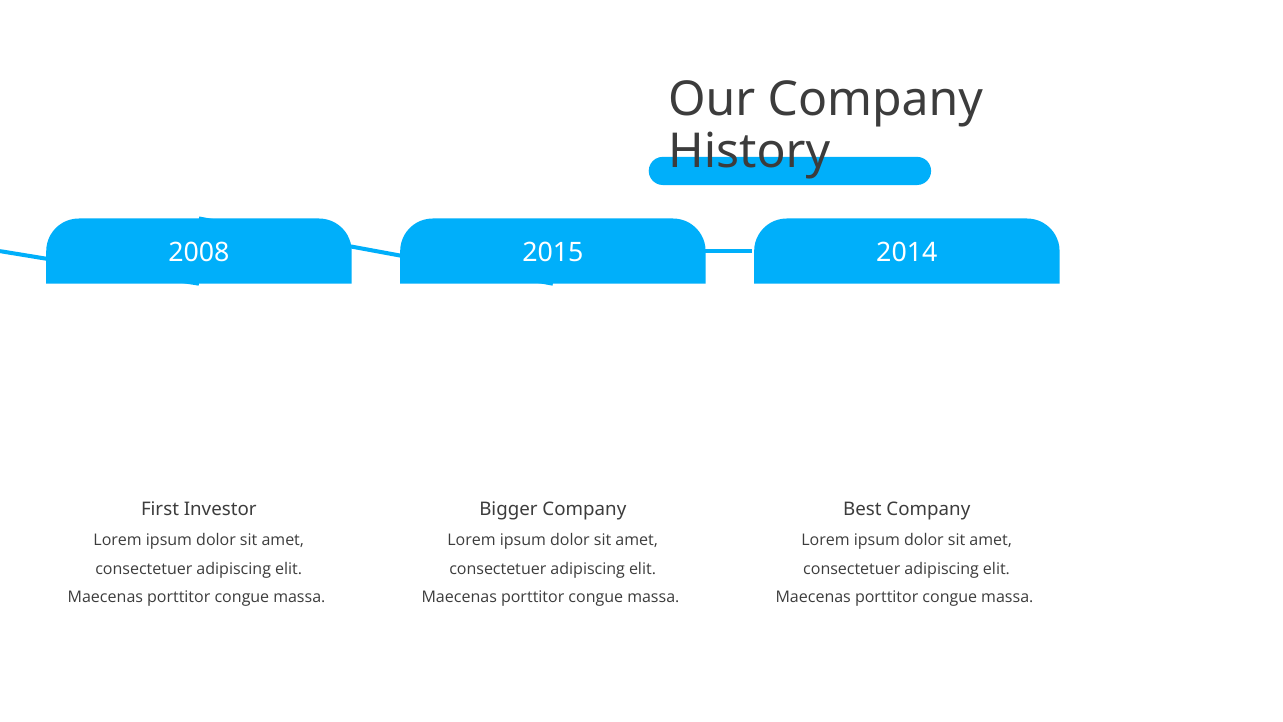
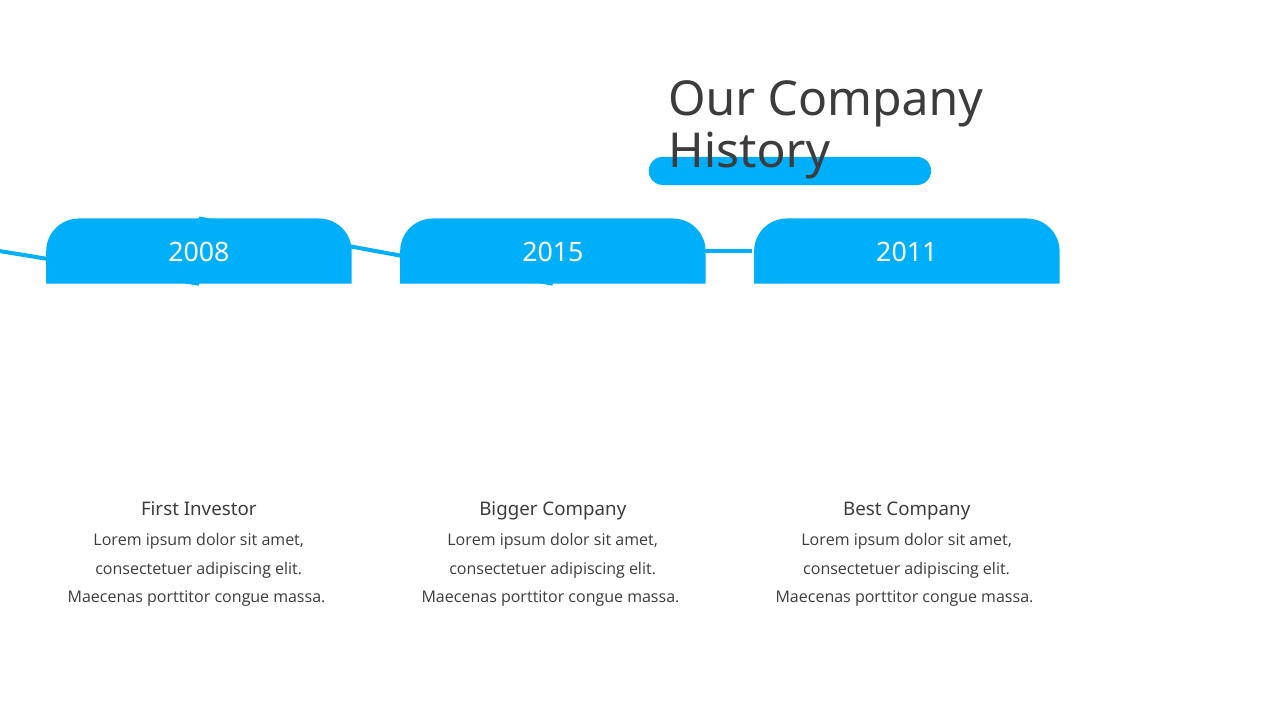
2014: 2014 -> 2011
